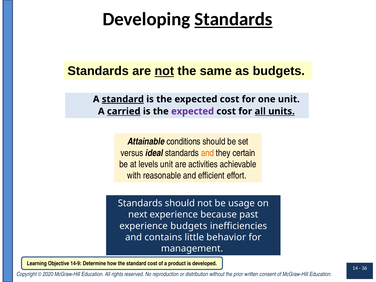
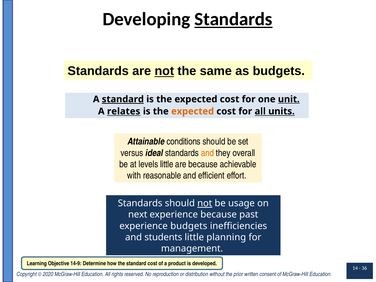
unit at (289, 99) underline: none -> present
carried: carried -> relates
expected at (193, 111) colour: purple -> orange
certain: certain -> overall
levels unit: unit -> little
are activities: activities -> because
not at (205, 203) underline: none -> present
contains: contains -> students
behavior: behavior -> planning
